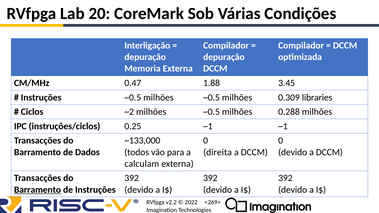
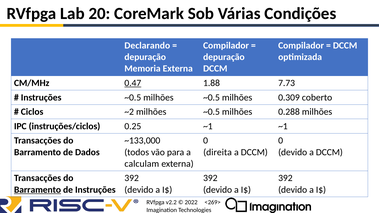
Interligação: Interligação -> Declarando
0.47 underline: none -> present
3.45: 3.45 -> 7.73
libraries: libraries -> coberto
